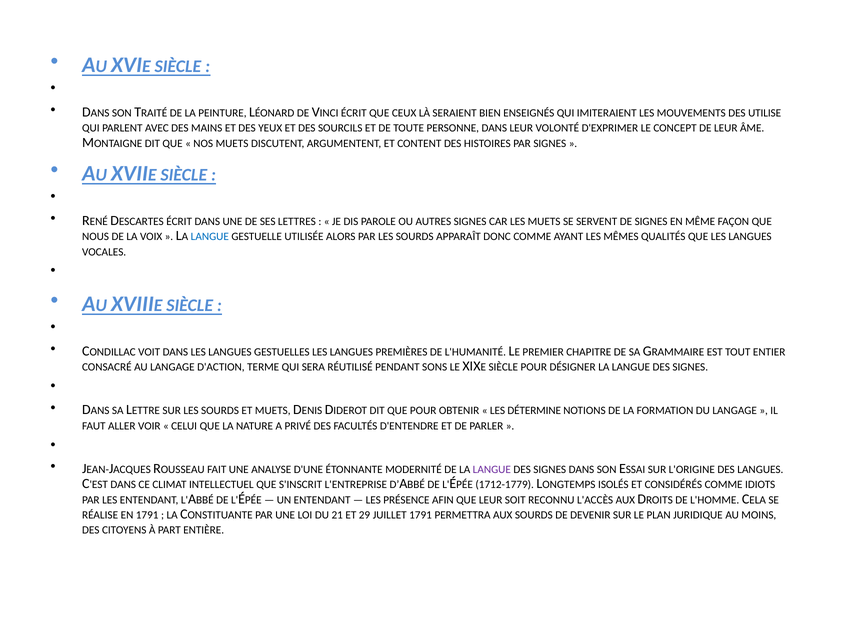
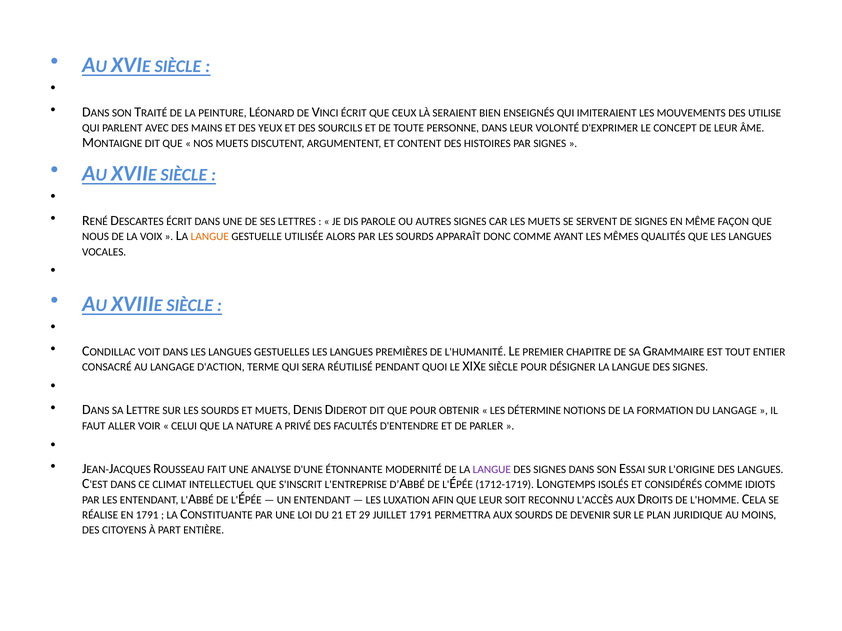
LANGUE at (210, 237) colour: blue -> orange
SONS: SONS -> QUOI
1712-1779: 1712-1779 -> 1712-1719
PRÉSENCE: PRÉSENCE -> LUXATION
